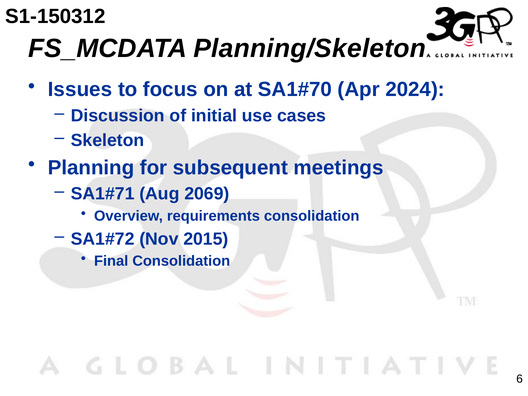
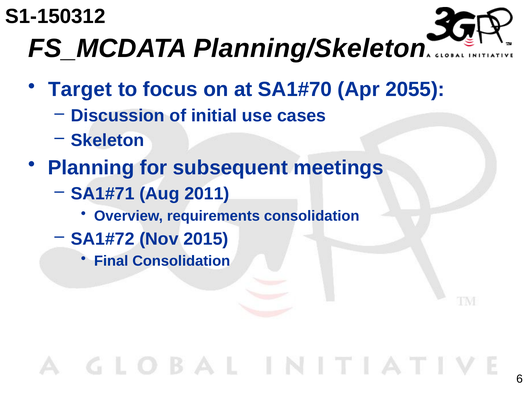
Issues: Issues -> Target
2024: 2024 -> 2055
2069: 2069 -> 2011
